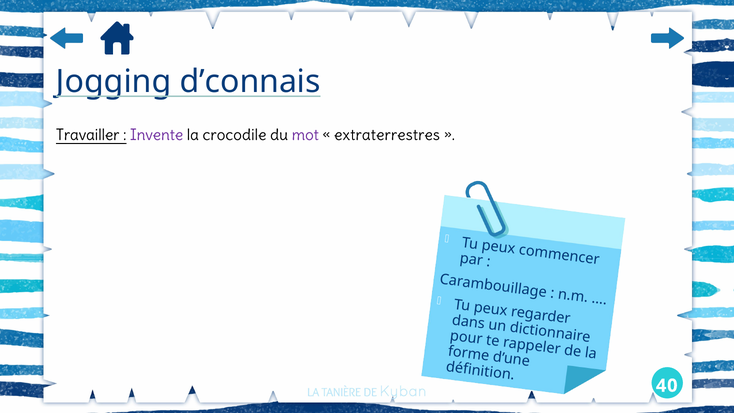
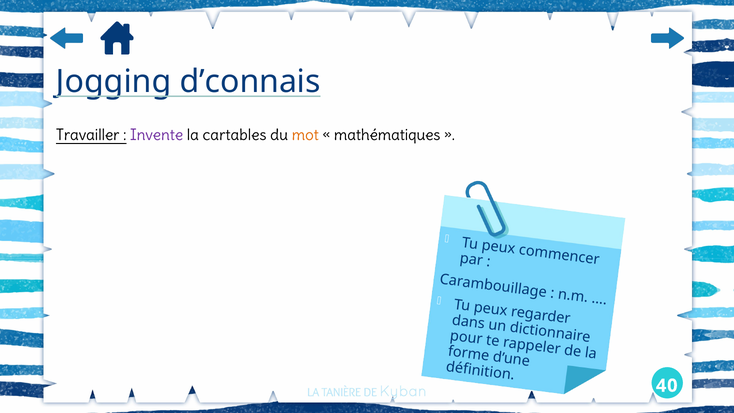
crocodile: crocodile -> cartables
mot colour: purple -> orange
extraterrestres: extraterrestres -> mathématiques
